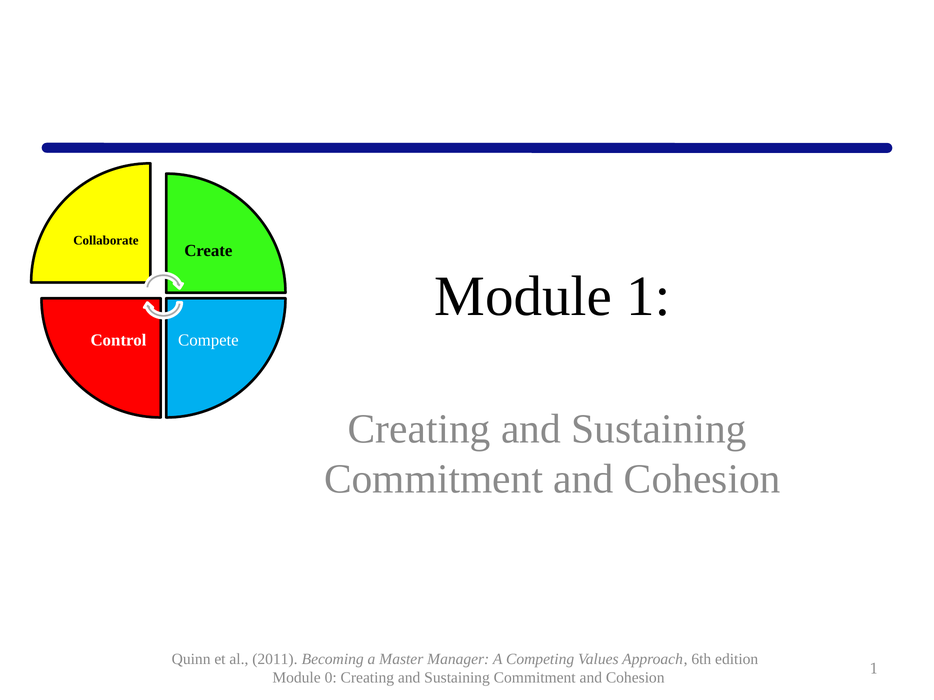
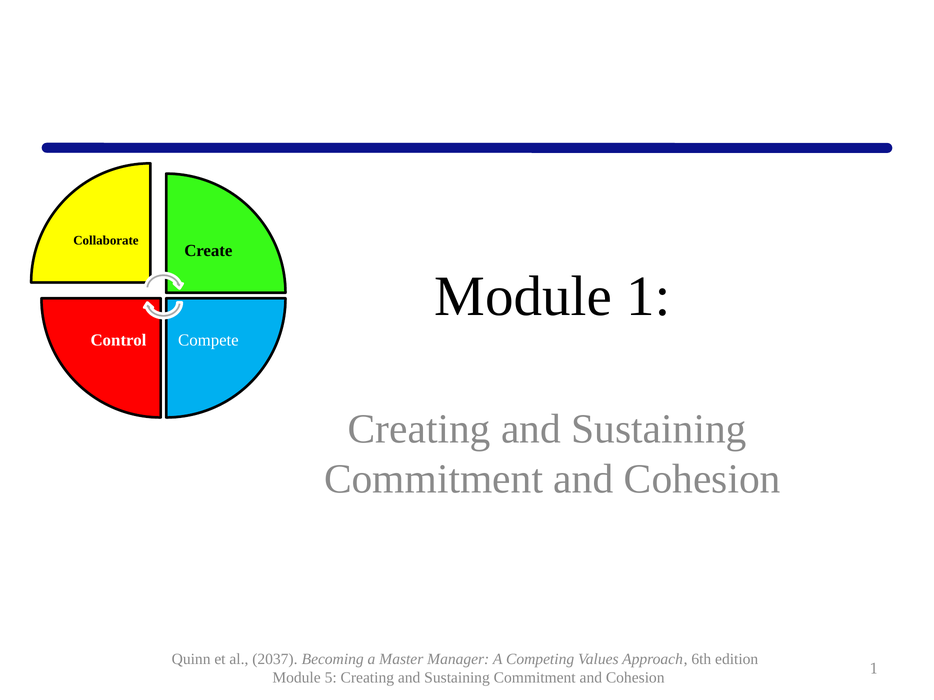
2011: 2011 -> 2037
0: 0 -> 5
